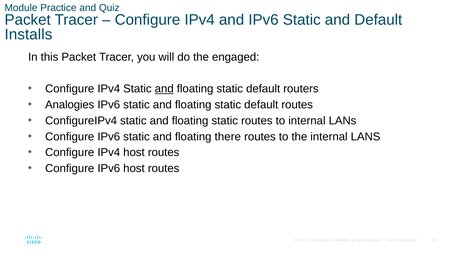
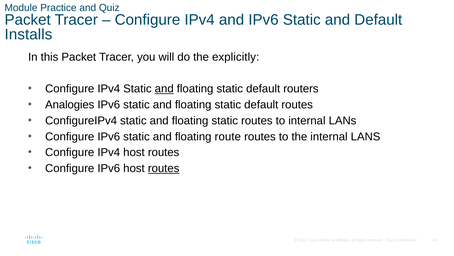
engaged: engaged -> explicitly
there: there -> route
routes at (164, 168) underline: none -> present
